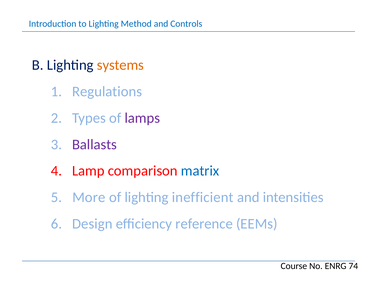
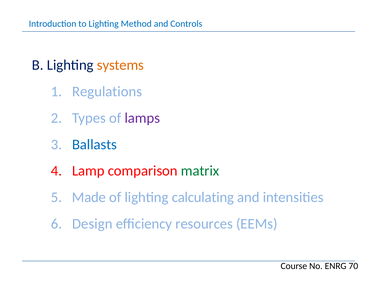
Ballasts colour: purple -> blue
matrix colour: blue -> green
More: More -> Made
inefficient: inefficient -> calculating
reference: reference -> resources
74: 74 -> 70
